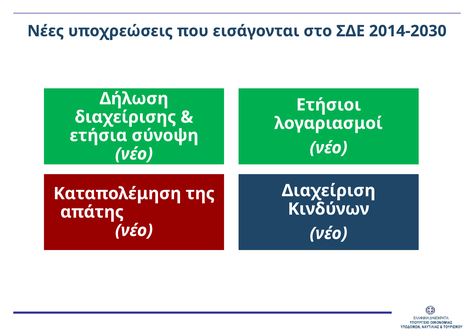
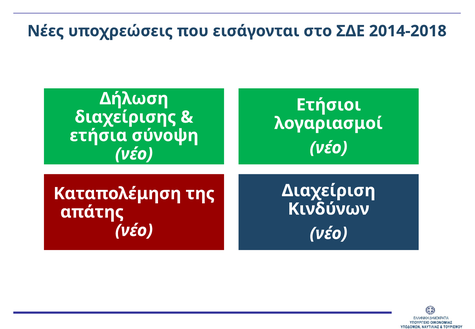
2014-2030: 2014-2030 -> 2014-2018
